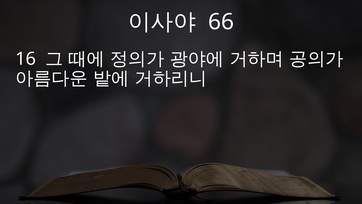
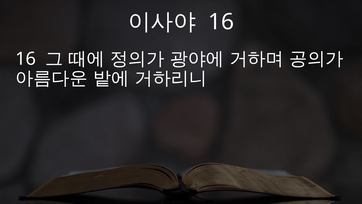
66 at (221, 22): 66 -> 16
